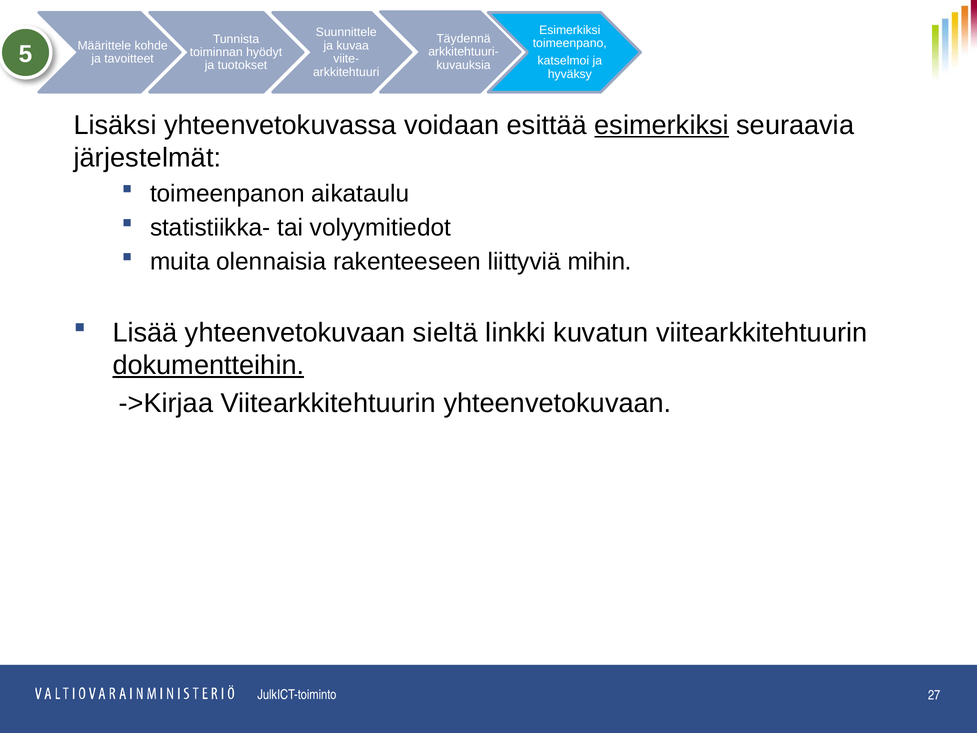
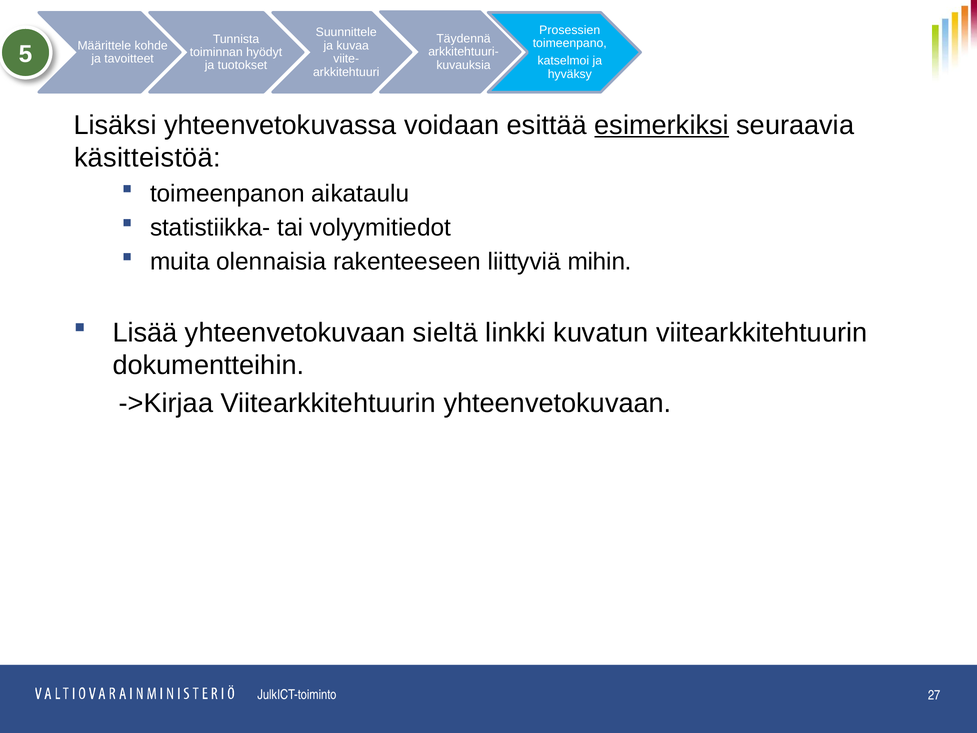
Esimerkiksi at (570, 30): Esimerkiksi -> Prosessien
järjestelmät: järjestelmät -> käsitteistöä
dokumentteihin underline: present -> none
